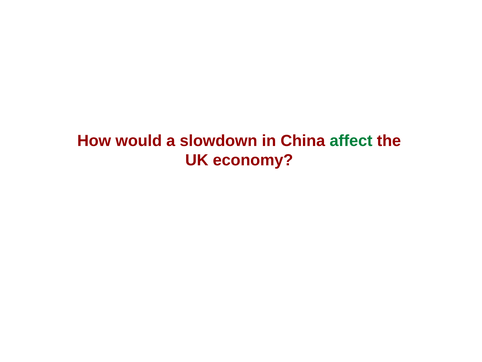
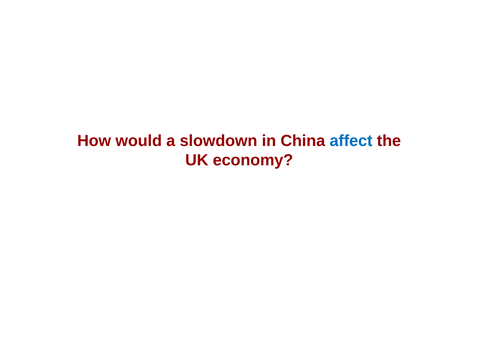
affect colour: green -> blue
